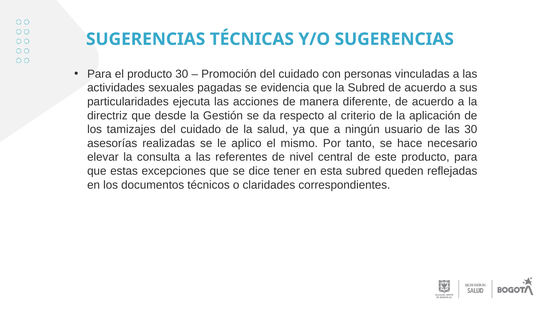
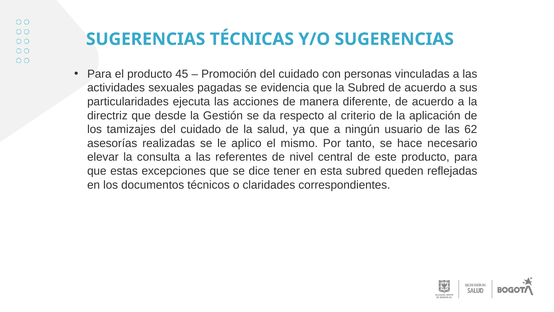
producto 30: 30 -> 45
las 30: 30 -> 62
